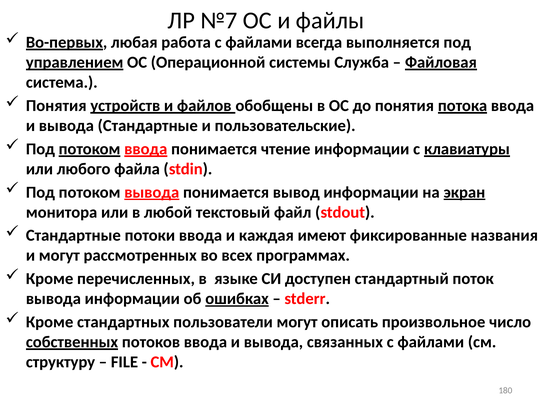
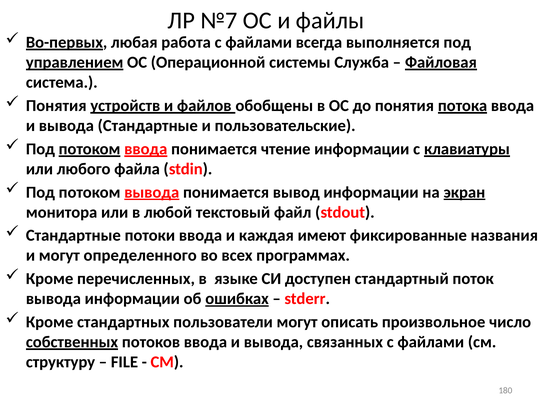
рассмотренных: рассмотренных -> определенного
